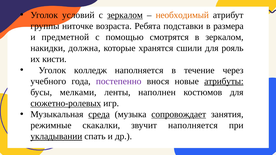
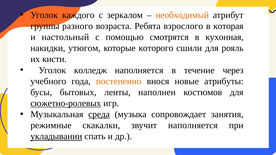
условий: условий -> каждого
зеркалом at (125, 15) underline: present -> none
ниточке: ниточке -> разного
подставки: подставки -> взрослого
размера: размера -> которая
предметной: предметной -> настольный
в зеркалом: зеркалом -> кухонная
должна: должна -> утюгом
хранятся: хранятся -> которого
постепенно colour: purple -> orange
атрибуты underline: present -> none
мелками: мелками -> бытовых
сопровождает underline: present -> none
